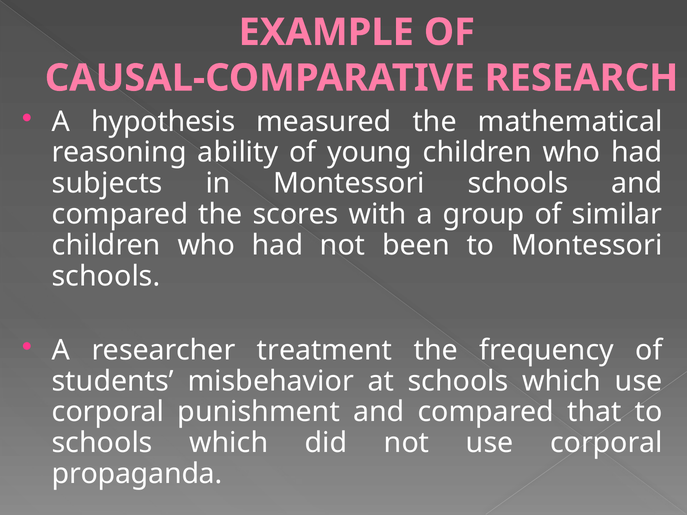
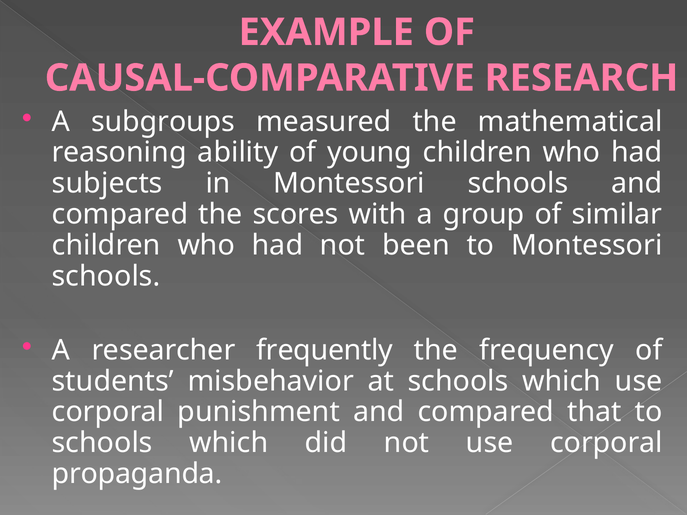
hypothesis: hypothesis -> subgroups
treatment: treatment -> frequently
